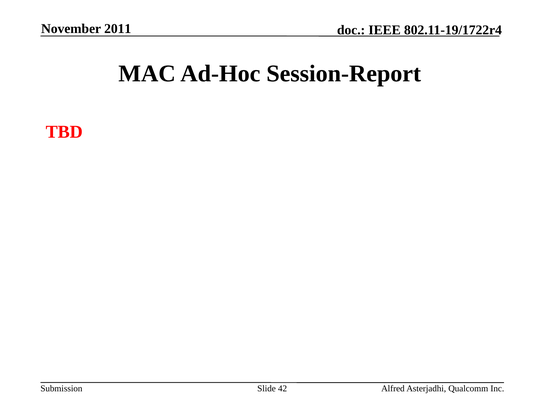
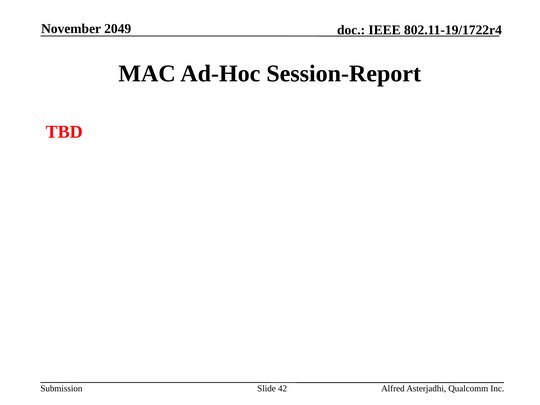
2011: 2011 -> 2049
